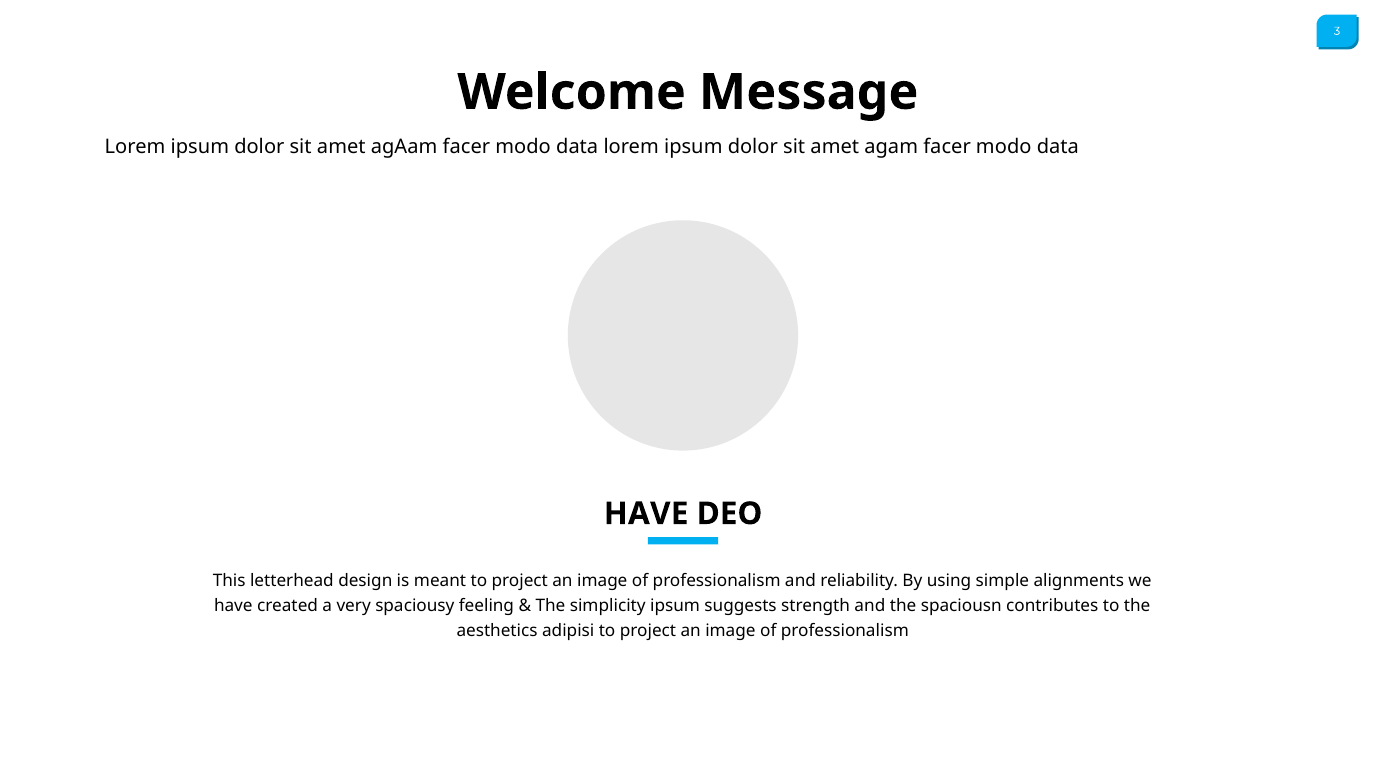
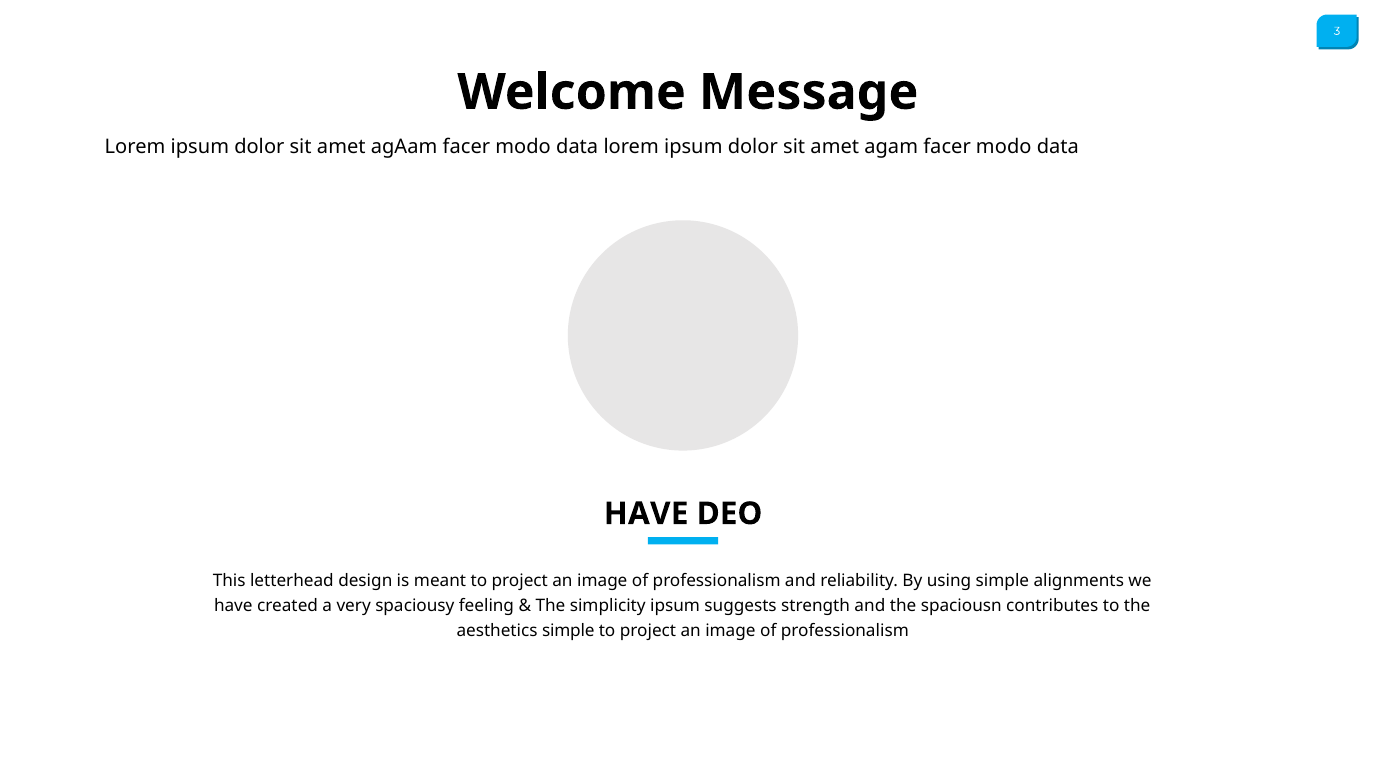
aesthetics adipisi: adipisi -> simple
